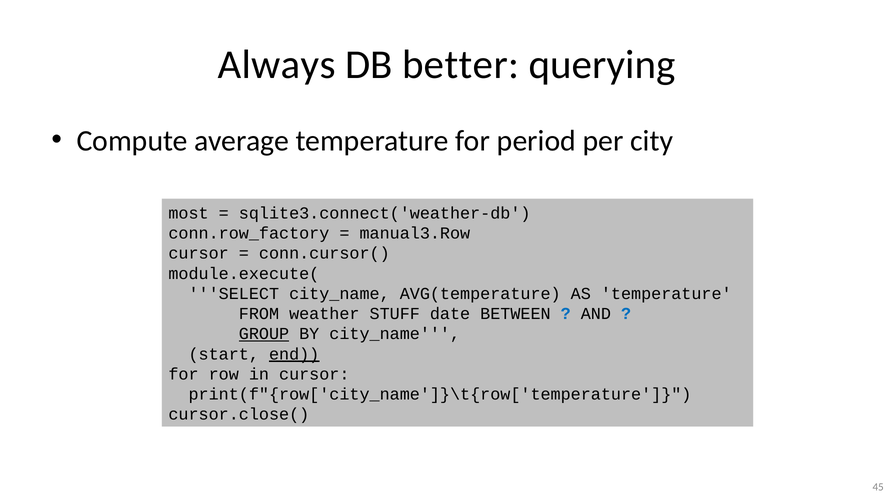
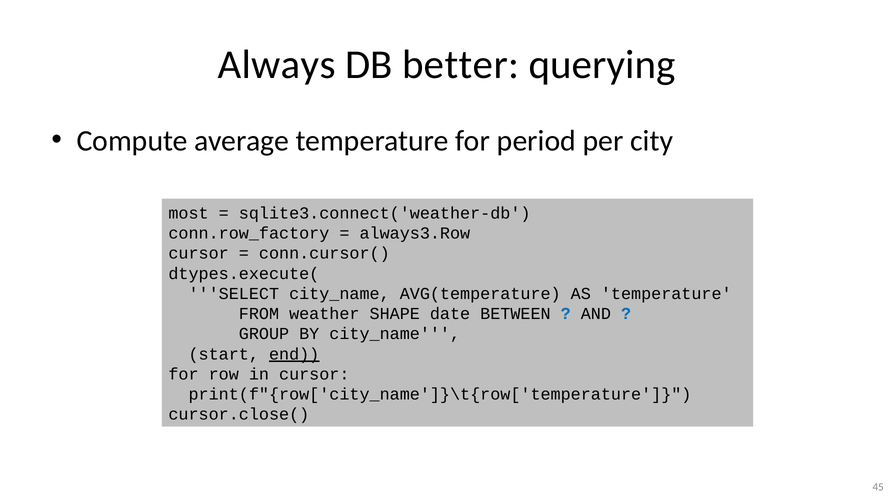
manual3.Row: manual3.Row -> always3.Row
module.execute(: module.execute( -> dtypes.execute(
STUFF: STUFF -> SHAPE
GROUP underline: present -> none
